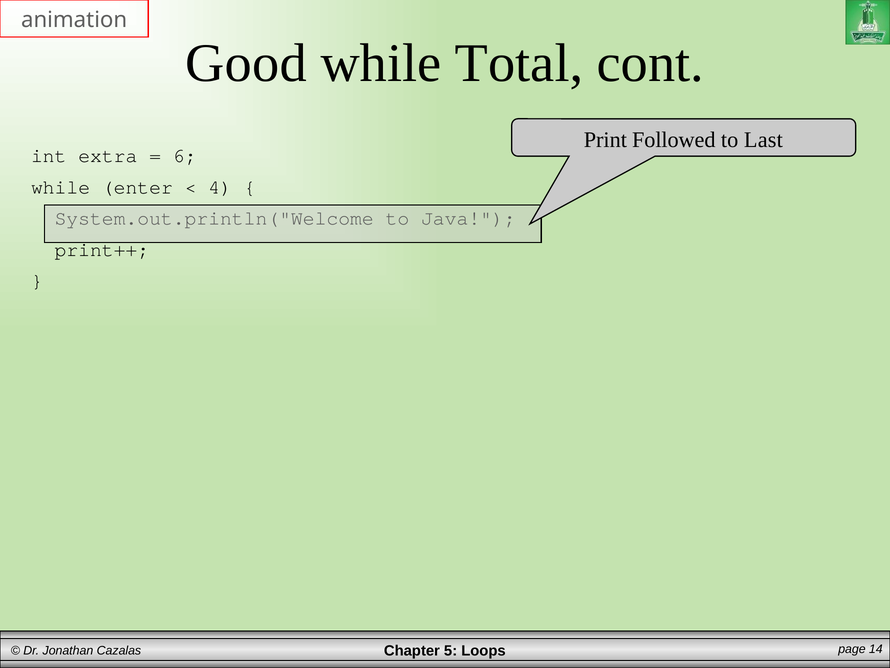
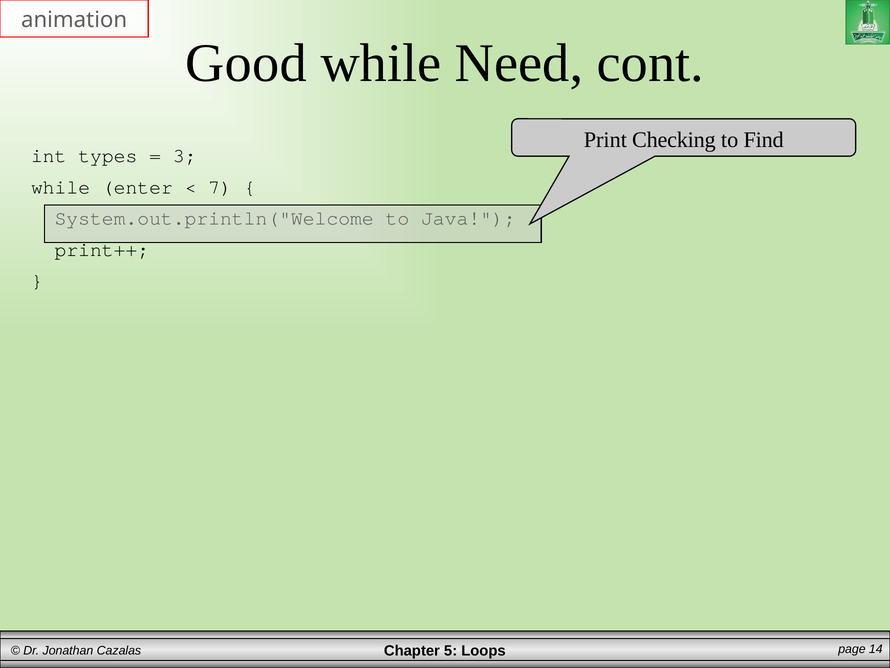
Total: Total -> Need
Followed: Followed -> Checking
Last: Last -> Find
extra: extra -> types
6: 6 -> 3
4: 4 -> 7
